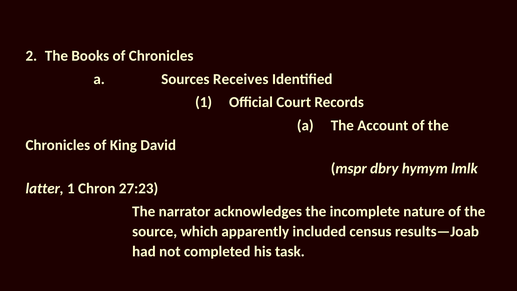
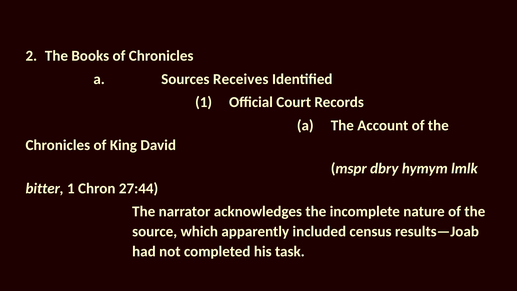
latter: latter -> bitter
27:23: 27:23 -> 27:44
